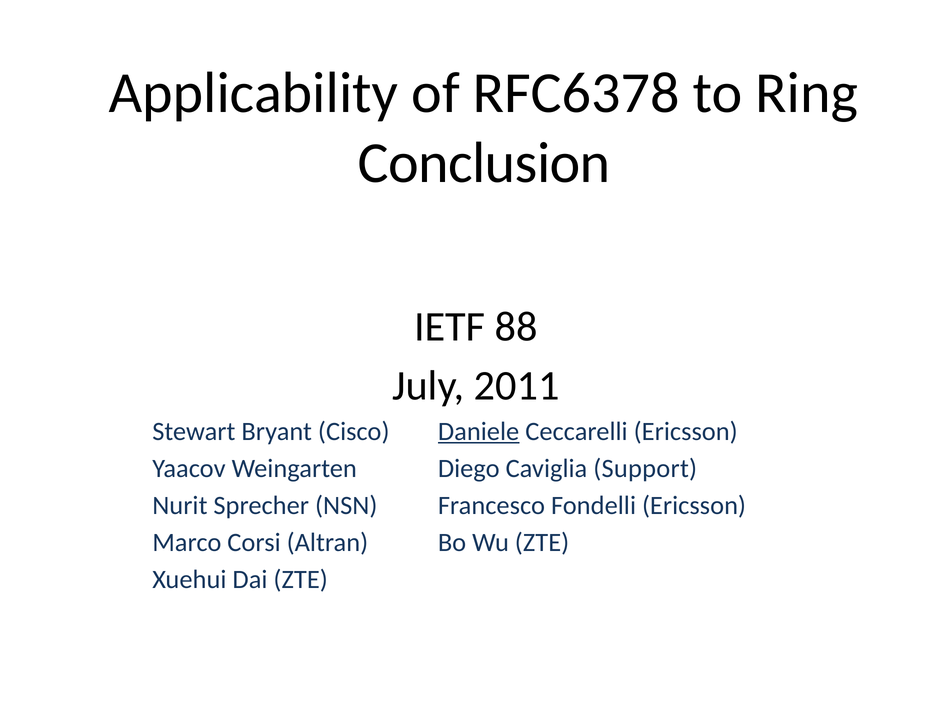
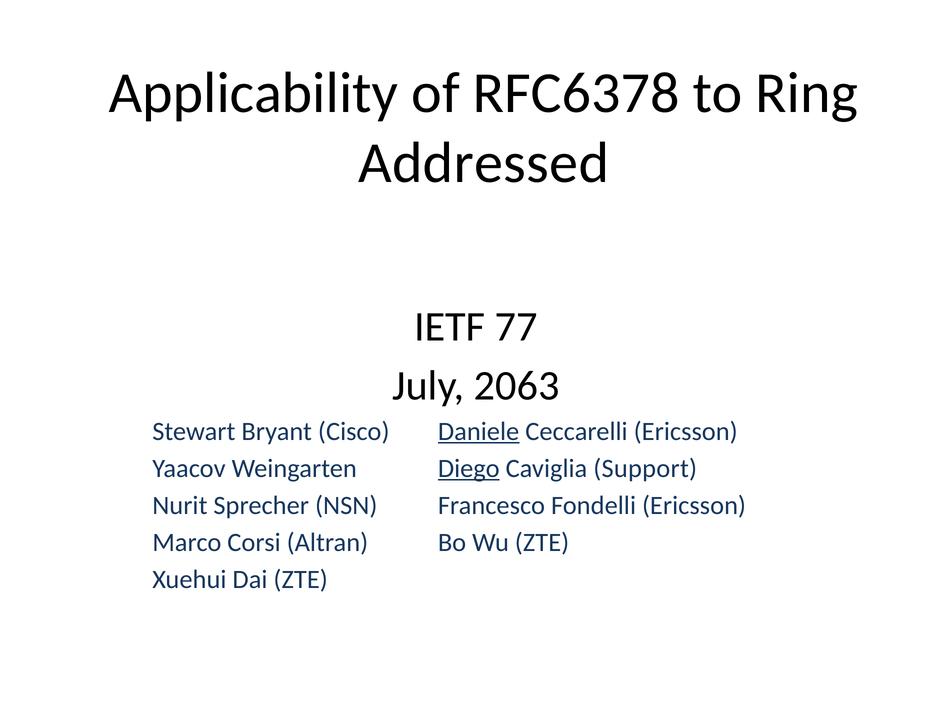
Conclusion: Conclusion -> Addressed
88: 88 -> 77
2011: 2011 -> 2063
Diego underline: none -> present
